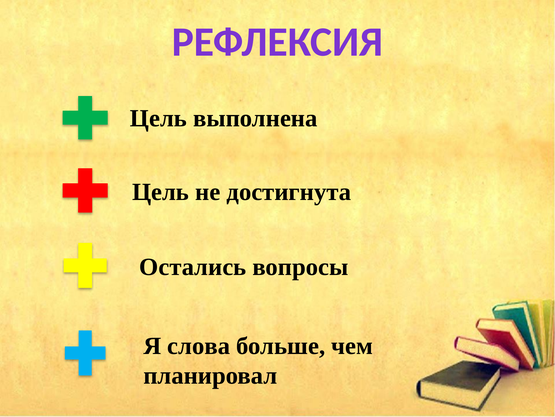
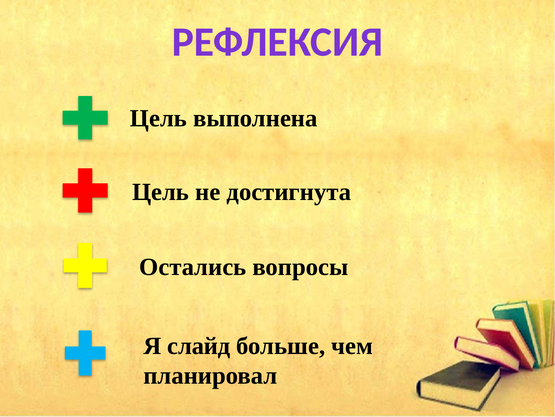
слова: слова -> слайд
